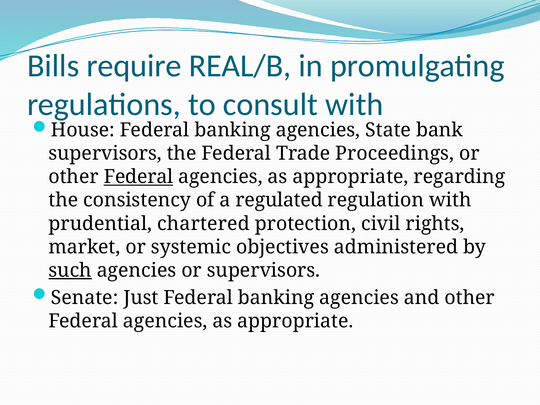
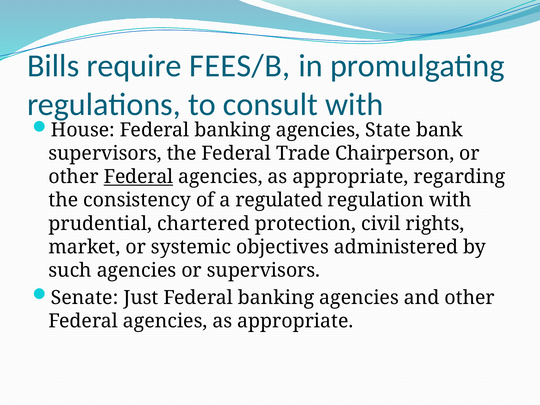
REAL/B: REAL/B -> FEES/B
Proceedings: Proceedings -> Chairperson
such underline: present -> none
